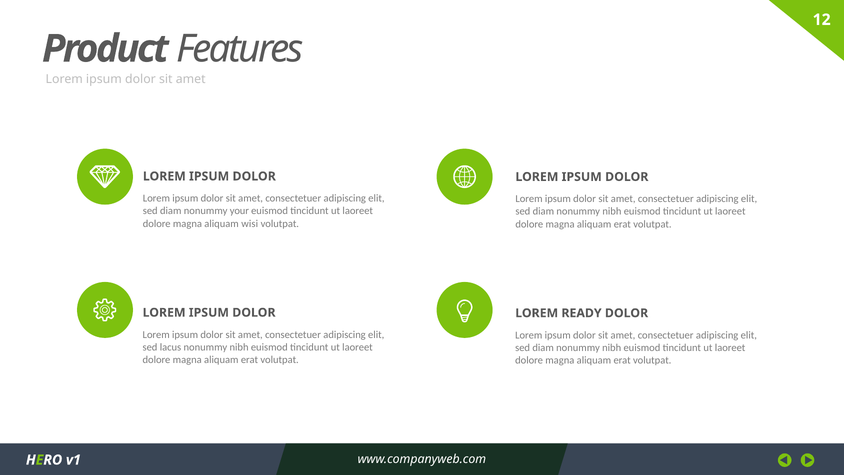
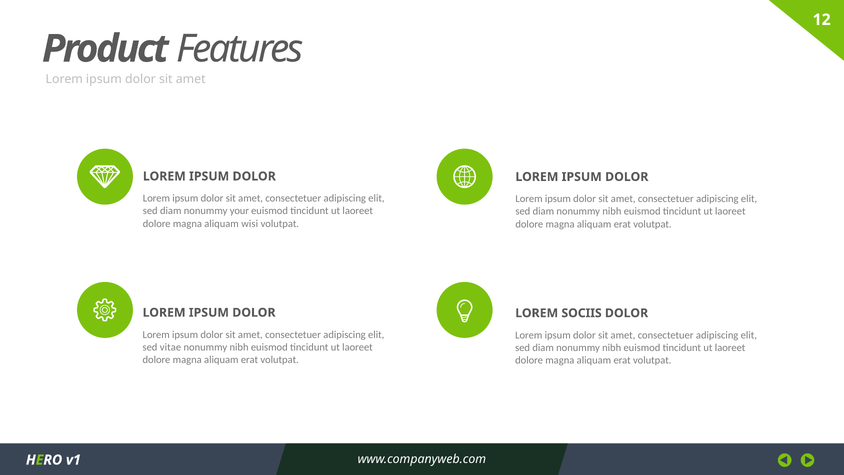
READY: READY -> SOCIIS
lacus: lacus -> vitae
